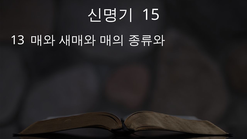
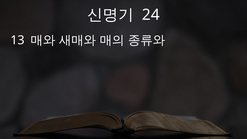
15: 15 -> 24
